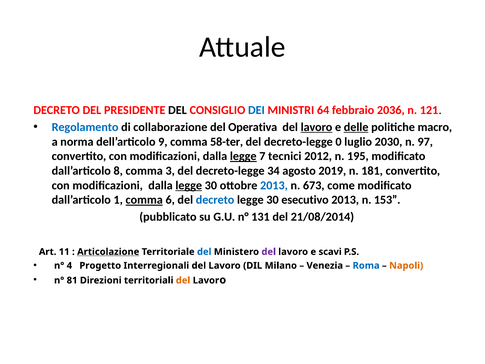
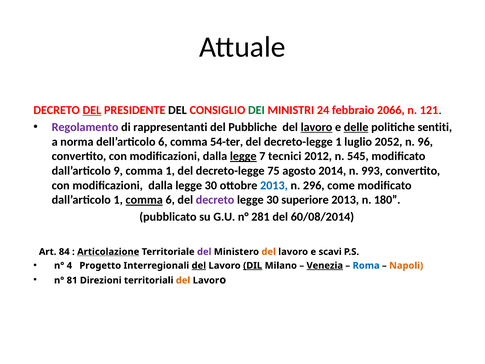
DEL at (92, 110) underline: none -> present
DEI colour: blue -> green
64: 64 -> 24
2036: 2036 -> 2066
Regolamento colour: blue -> purple
collaborazione: collaborazione -> rappresentanti
Operativa: Operativa -> Pubbliche
macro: macro -> sentiti
dell’articolo 9: 9 -> 6
58-ter: 58-ter -> 54-ter
decreto-legge 0: 0 -> 1
2030: 2030 -> 2052
97: 97 -> 96
195: 195 -> 545
8: 8 -> 9
comma 3: 3 -> 1
34: 34 -> 75
2019: 2019 -> 2014
181: 181 -> 993
legge at (189, 185) underline: present -> none
673: 673 -> 296
decreto at (215, 200) colour: blue -> purple
esecutivo: esecutivo -> superiore
153: 153 -> 180
131: 131 -> 281
21/08/2014: 21/08/2014 -> 60/08/2014
11: 11 -> 84
del at (204, 252) colour: blue -> purple
del at (269, 252) colour: purple -> orange
del at (199, 265) underline: none -> present
DIL underline: none -> present
Venezia underline: none -> present
